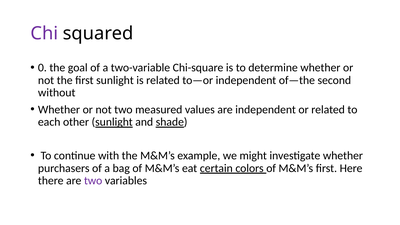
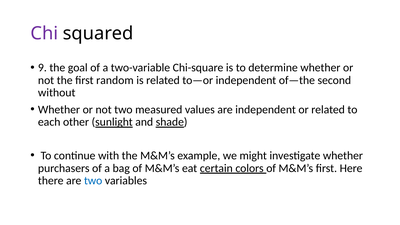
0: 0 -> 9
first sunlight: sunlight -> random
two at (93, 181) colour: purple -> blue
